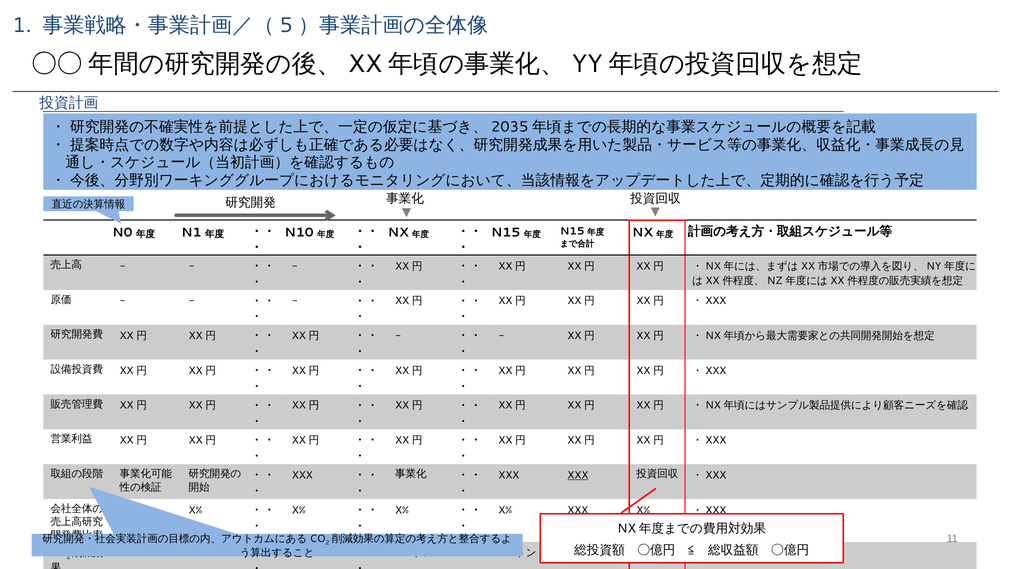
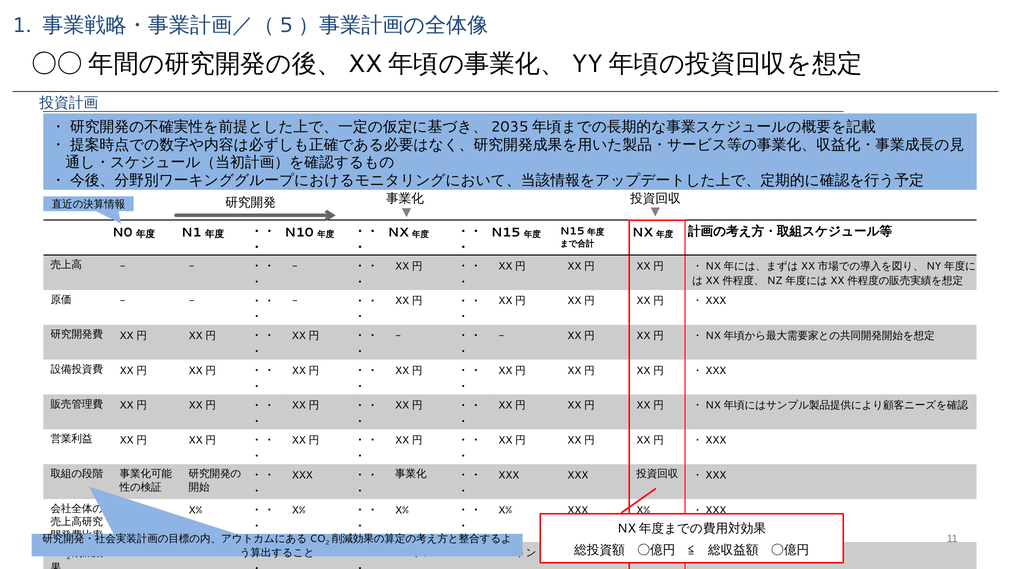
XXX at (578, 475) underline: present -> none
